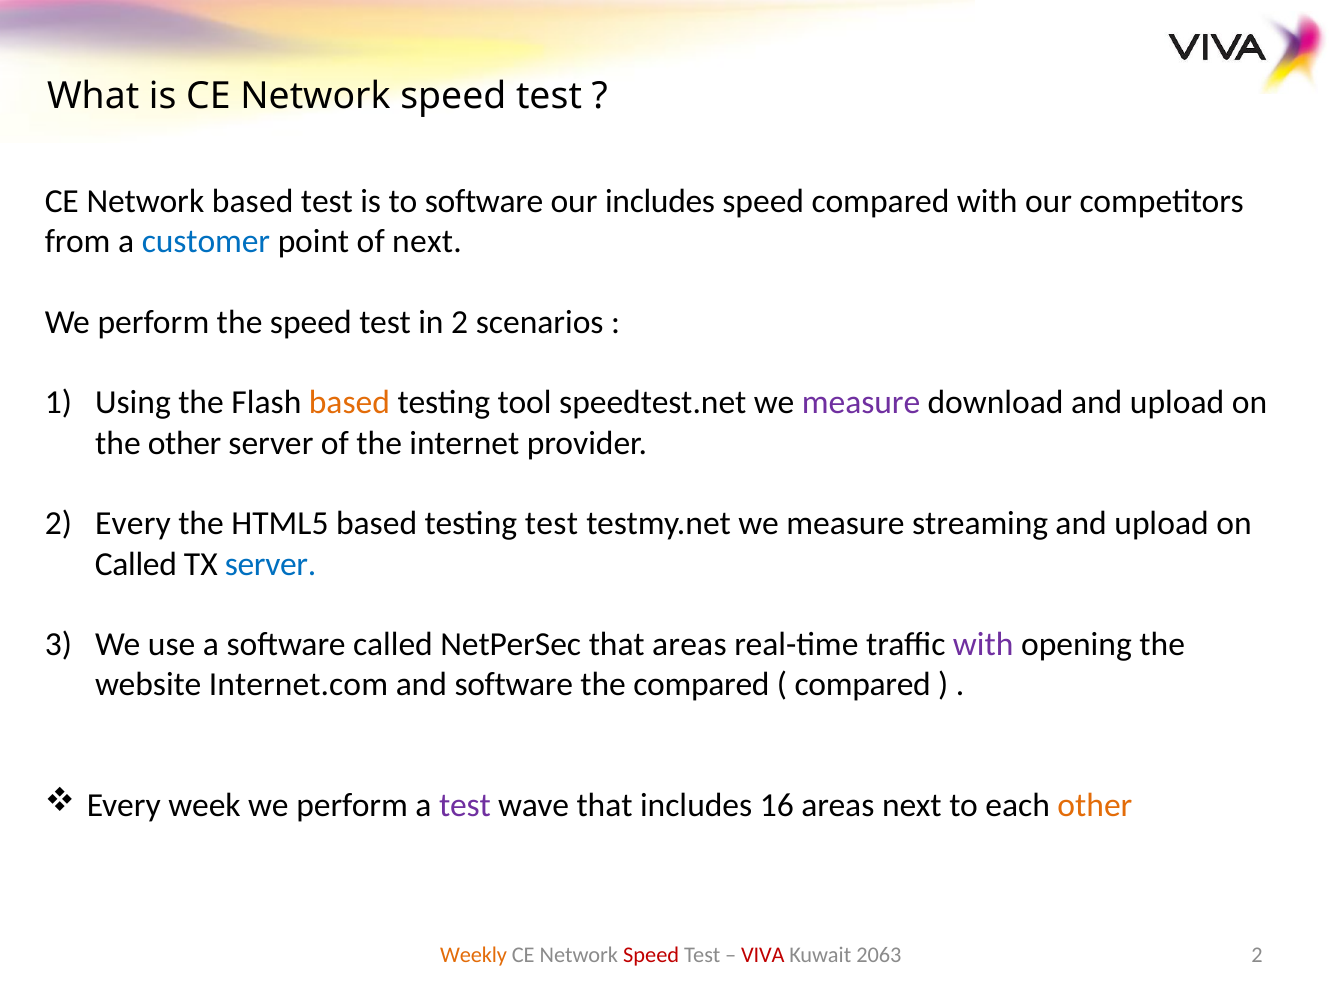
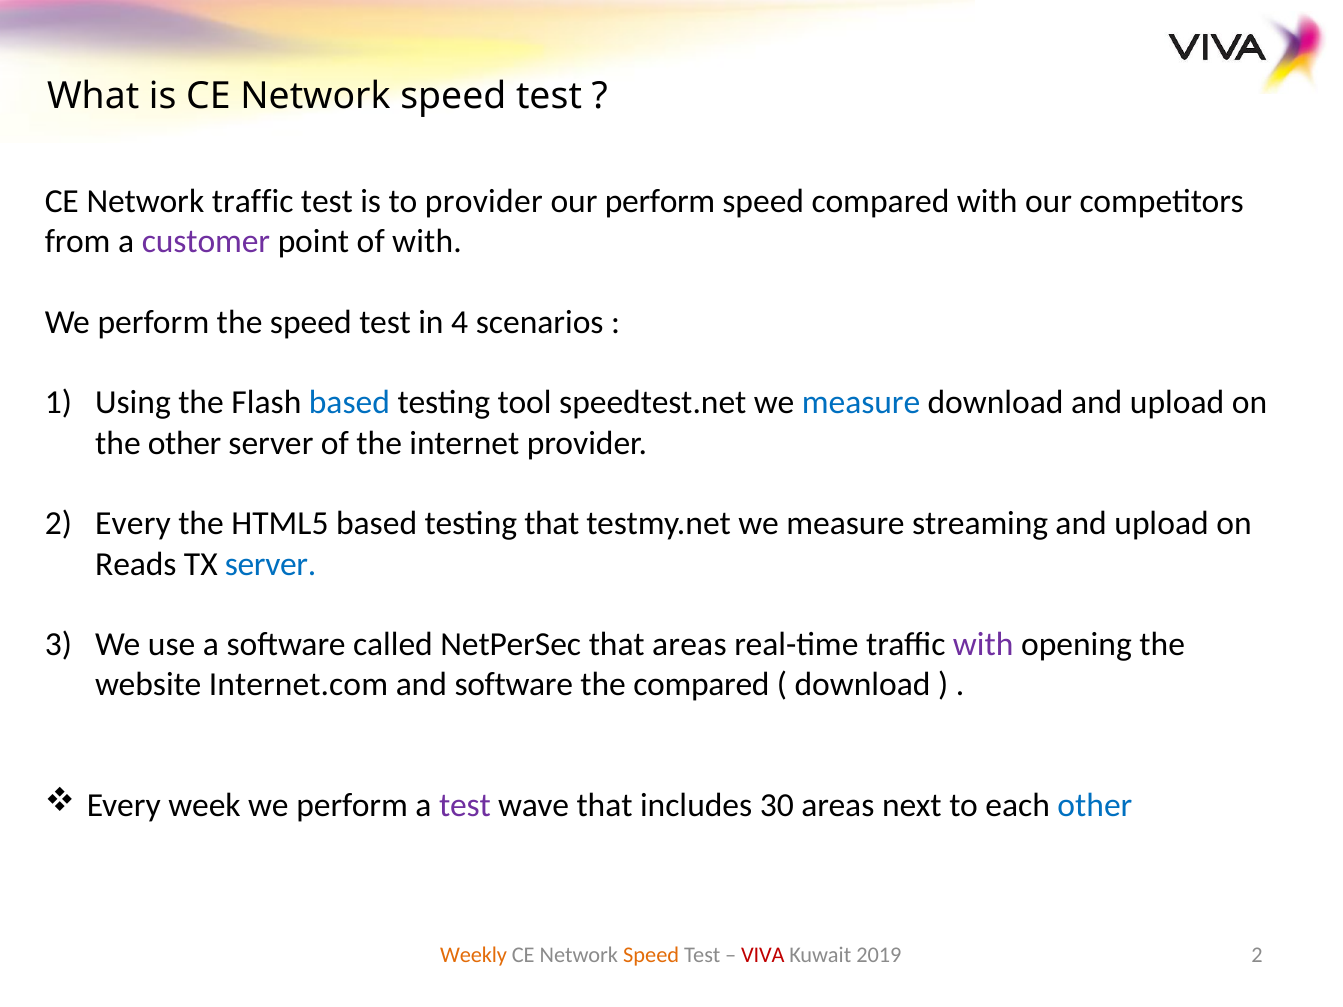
Network based: based -> traffic
to software: software -> provider
our includes: includes -> perform
customer colour: blue -> purple
of next: next -> with
in 2: 2 -> 4
based at (349, 403) colour: orange -> blue
measure at (861, 403) colour: purple -> blue
testing test: test -> that
Called at (136, 564): Called -> Reads
compared at (863, 685): compared -> download
16: 16 -> 30
other at (1095, 806) colour: orange -> blue
Speed at (651, 955) colour: red -> orange
2063: 2063 -> 2019
